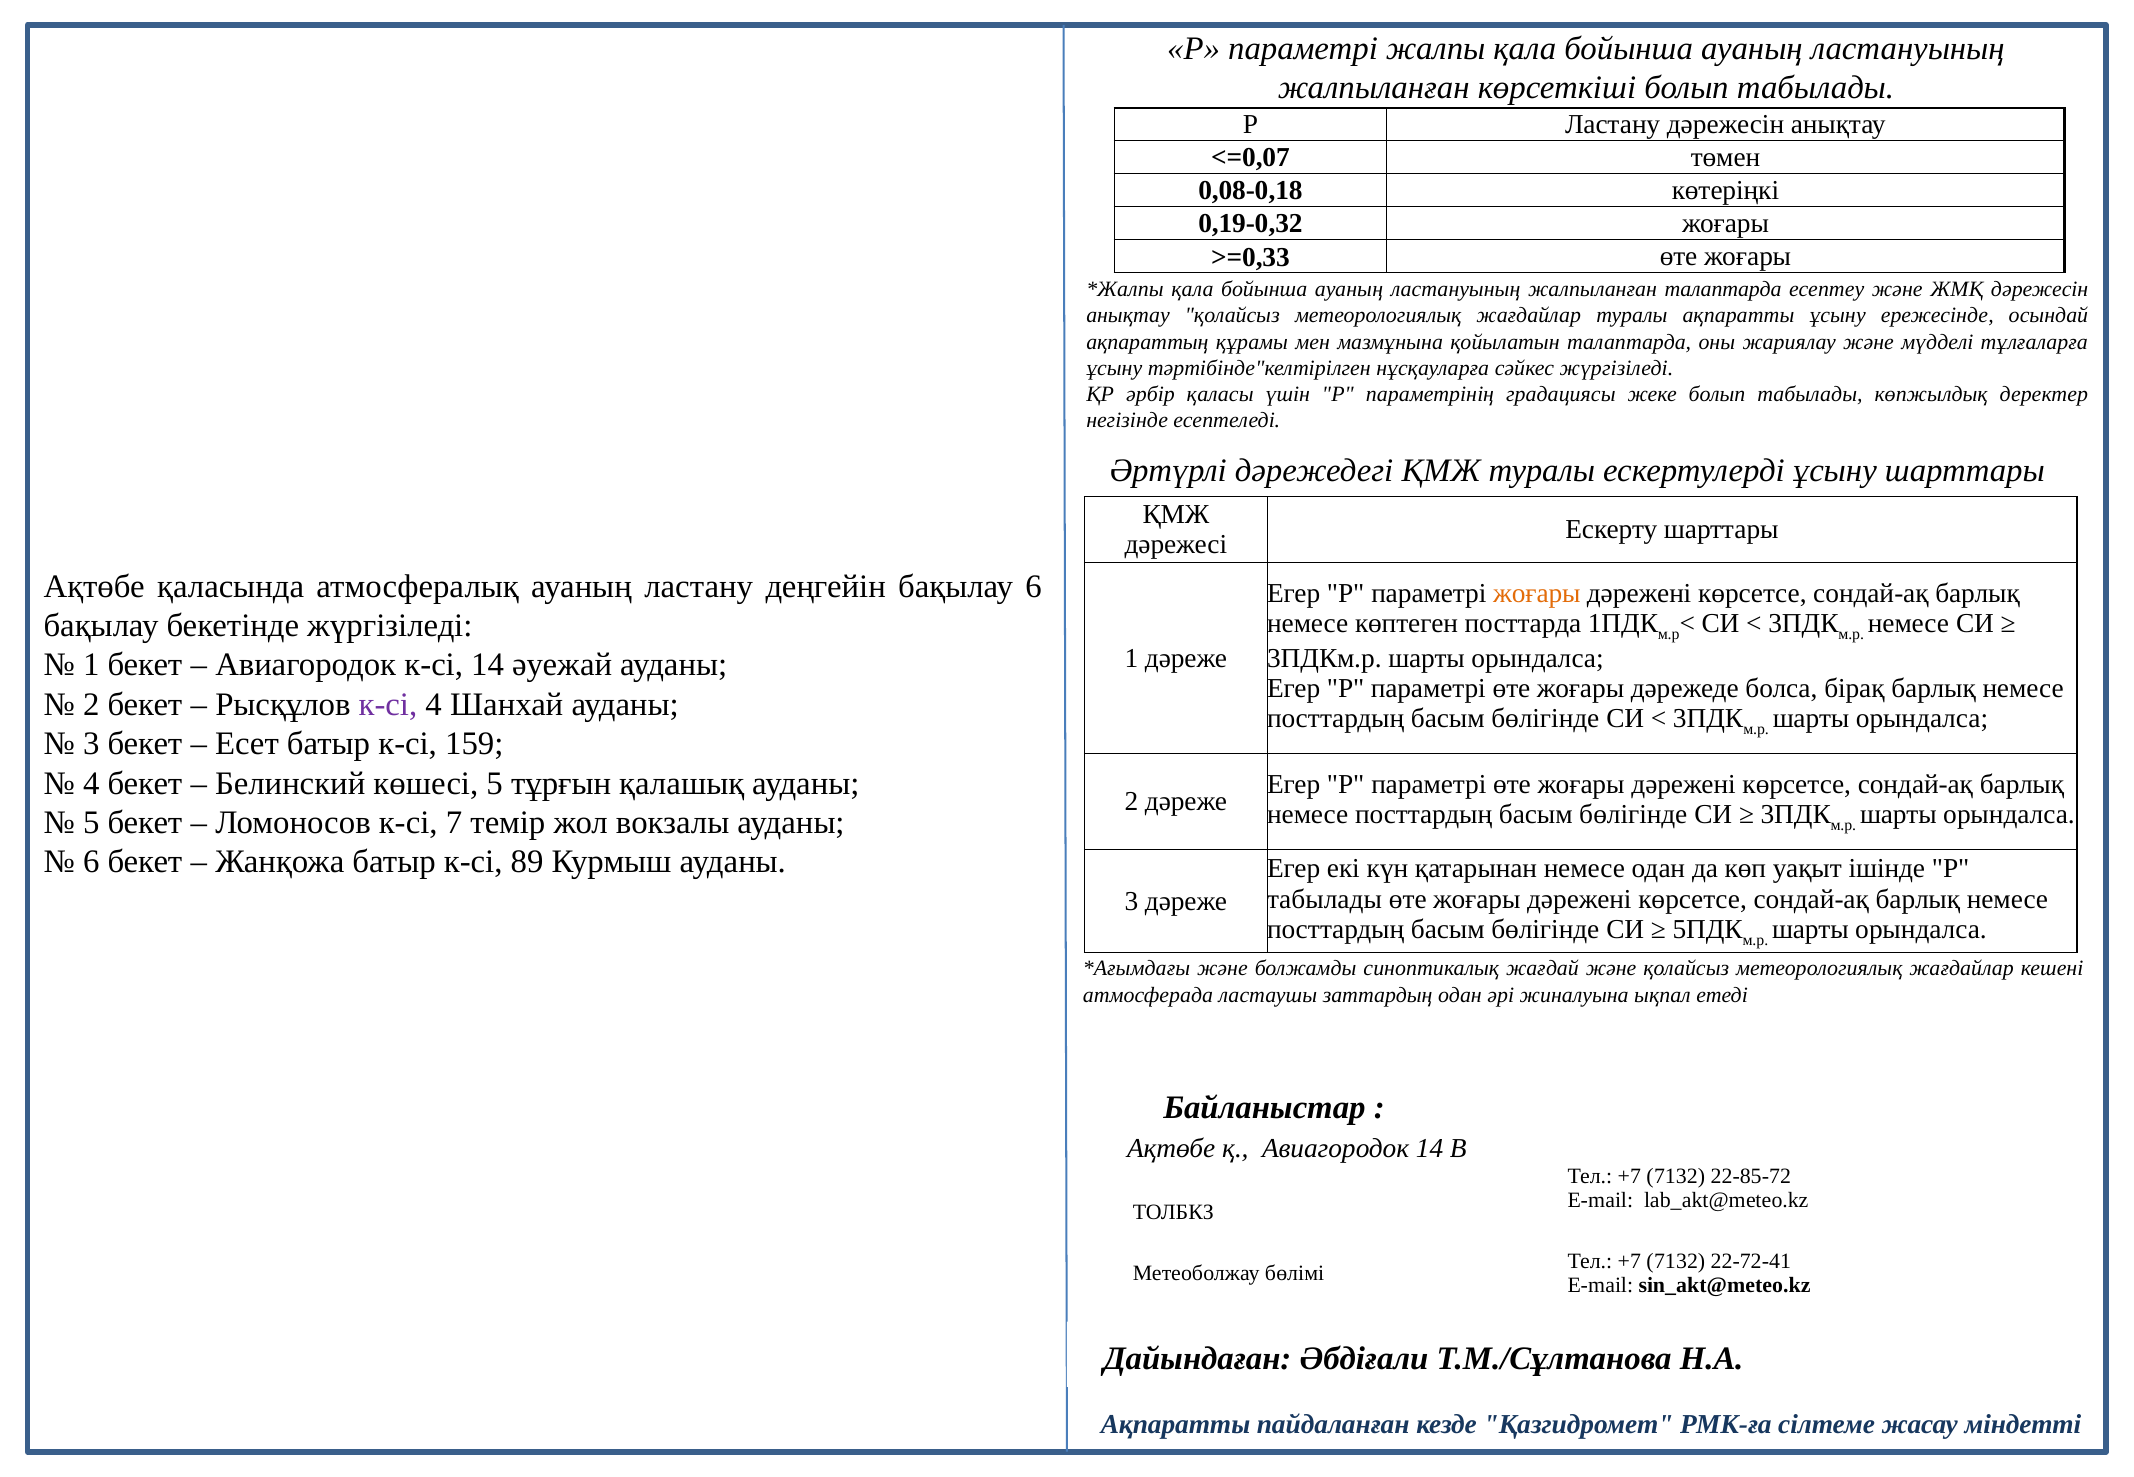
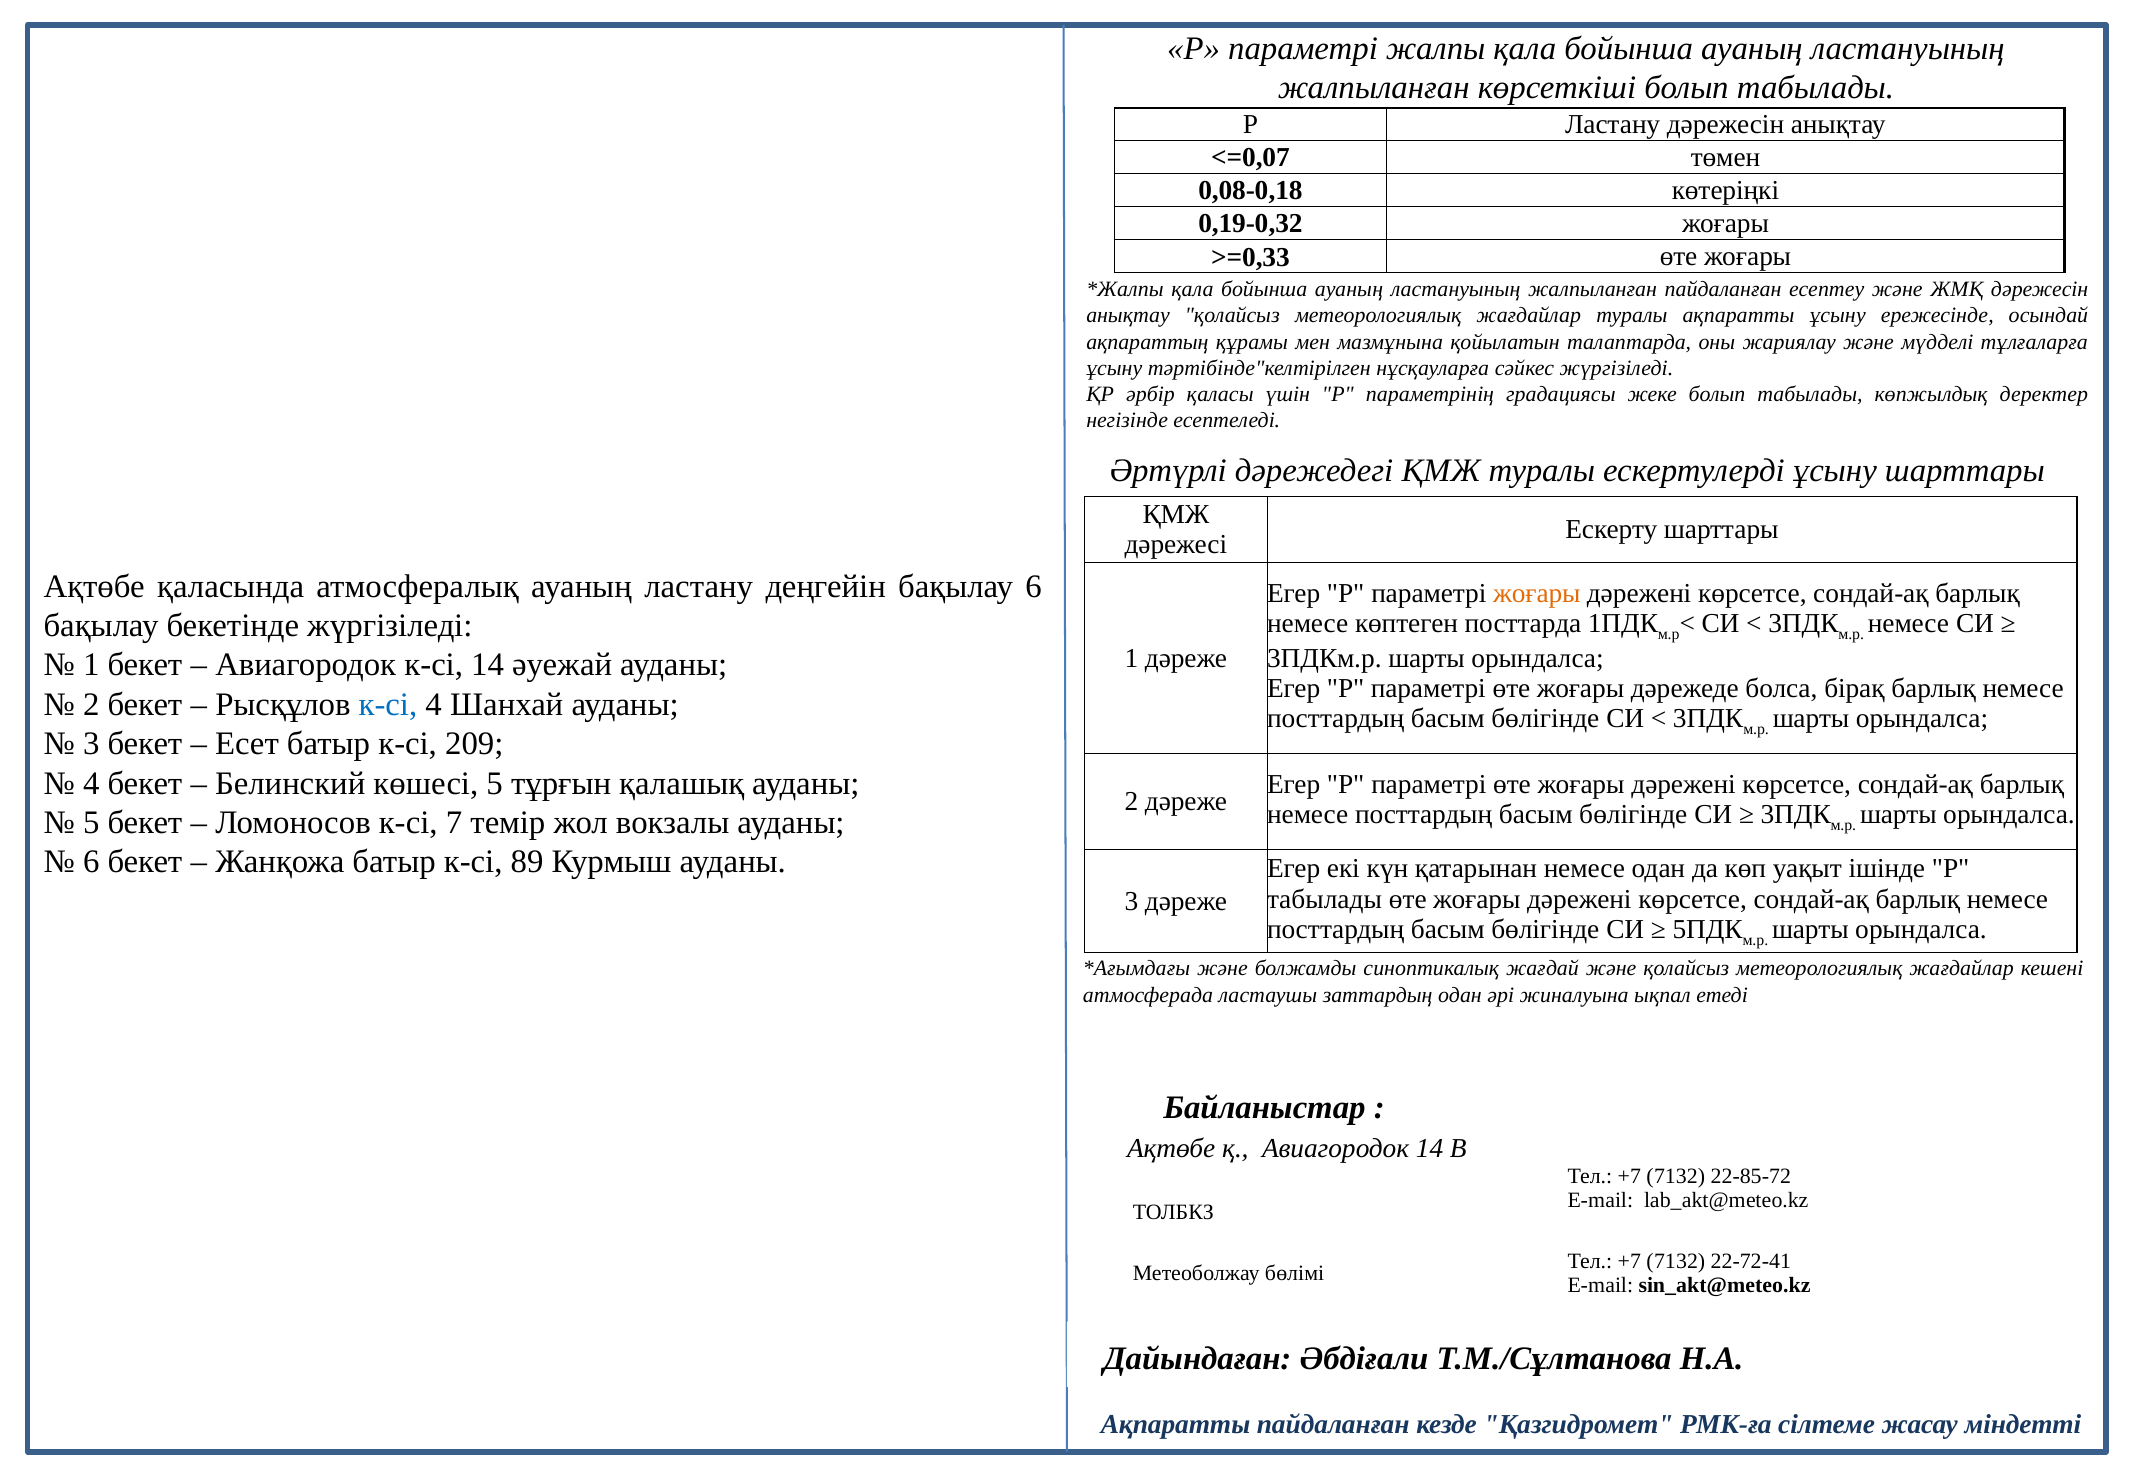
жалпыланған талаптарда: талаптарда -> пайдаланған
к-сі at (388, 705) colour: purple -> blue
159: 159 -> 209
